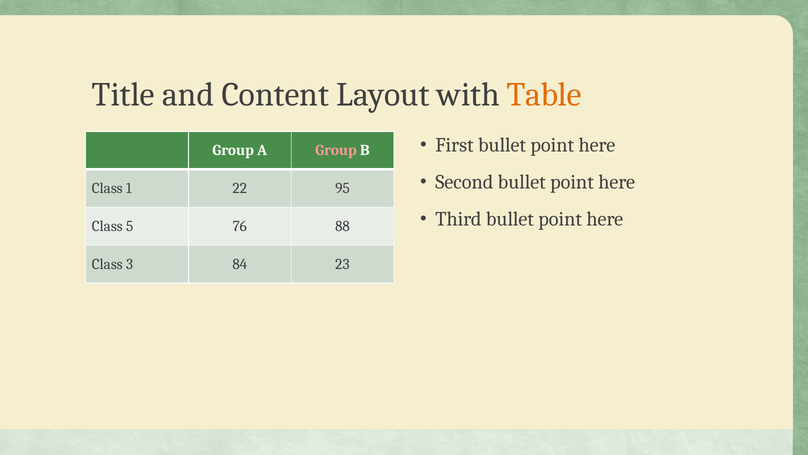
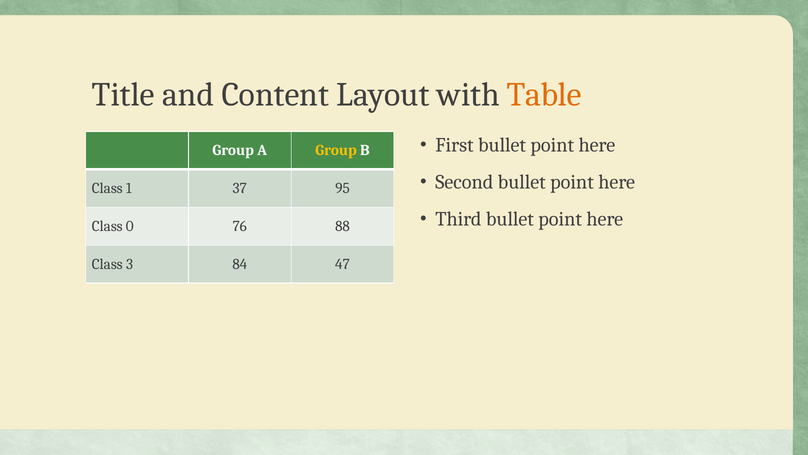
Group at (336, 150) colour: pink -> yellow
22: 22 -> 37
5: 5 -> 0
23: 23 -> 47
